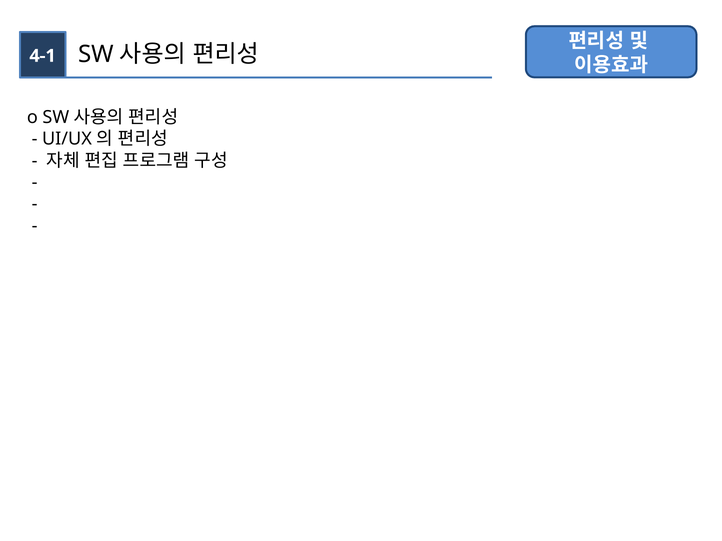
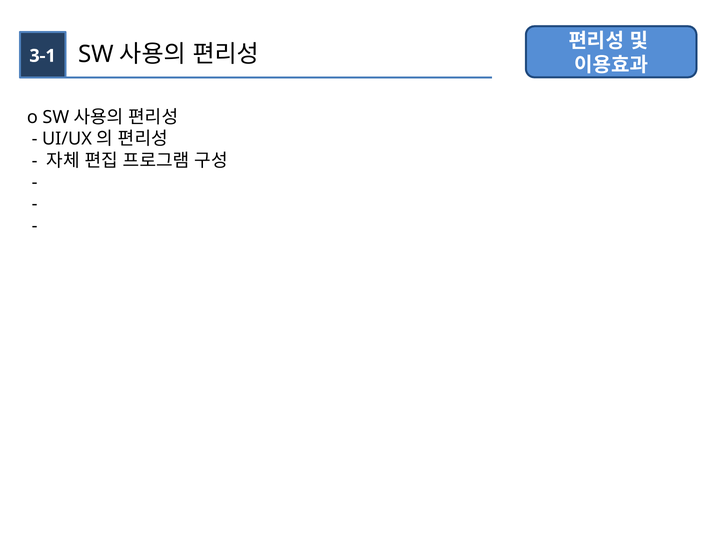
4-1: 4-1 -> 3-1
